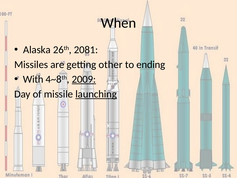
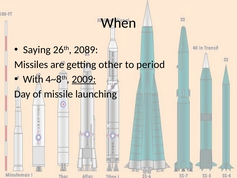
Alaska: Alaska -> Saying
2081: 2081 -> 2089
ending: ending -> period
launching underline: present -> none
